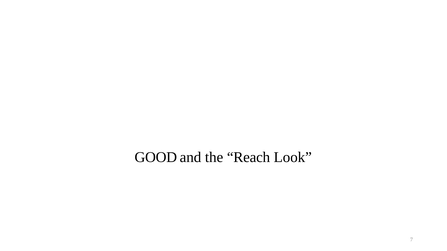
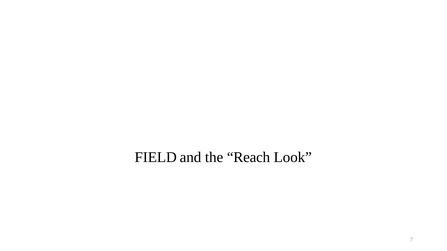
GOOD: GOOD -> FIELD
